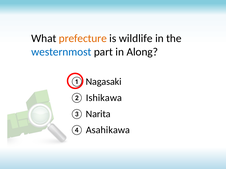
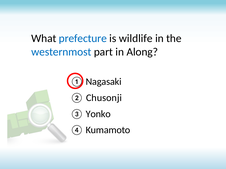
prefecture colour: orange -> blue
Ishikawa: Ishikawa -> Chusonji
Narita: Narita -> Yonko
Asahikawa: Asahikawa -> Kumamoto
